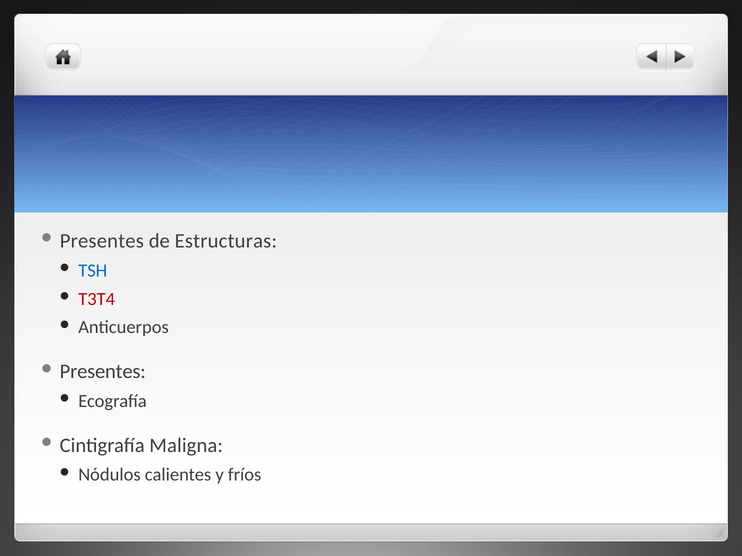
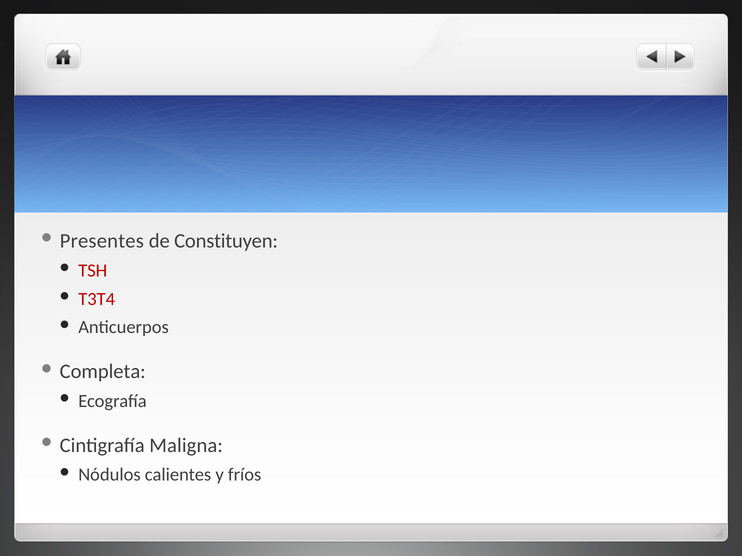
Estructuras: Estructuras -> Constituyen
TSH colour: blue -> red
Presentes at (103, 372): Presentes -> Completa
